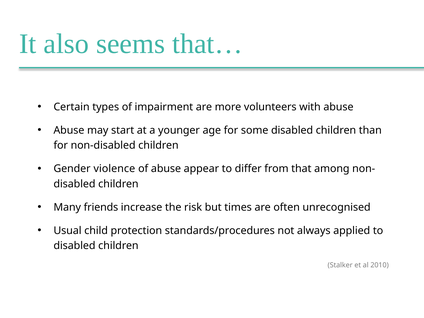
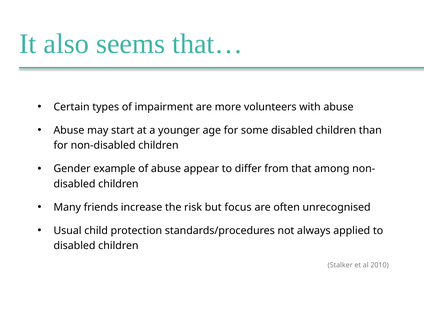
violence: violence -> example
times: times -> focus
